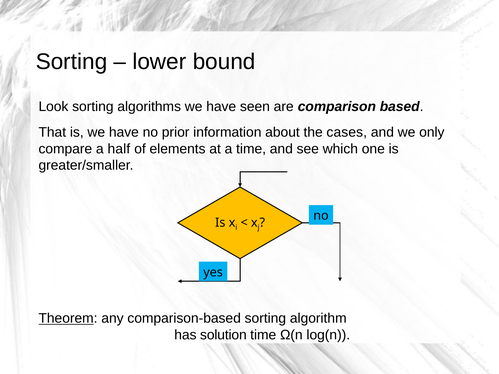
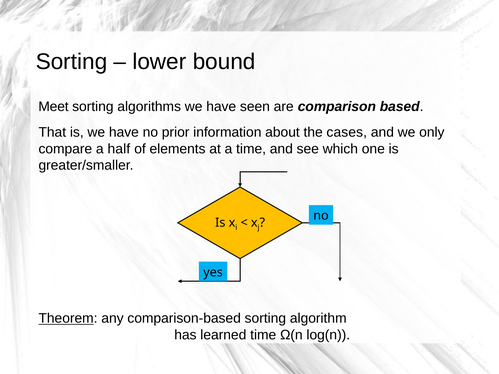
Look: Look -> Meet
solution: solution -> learned
